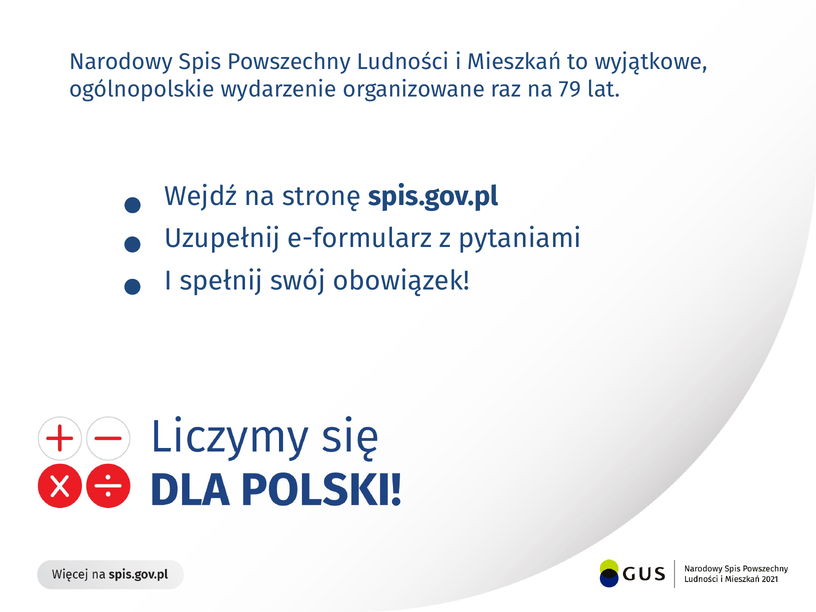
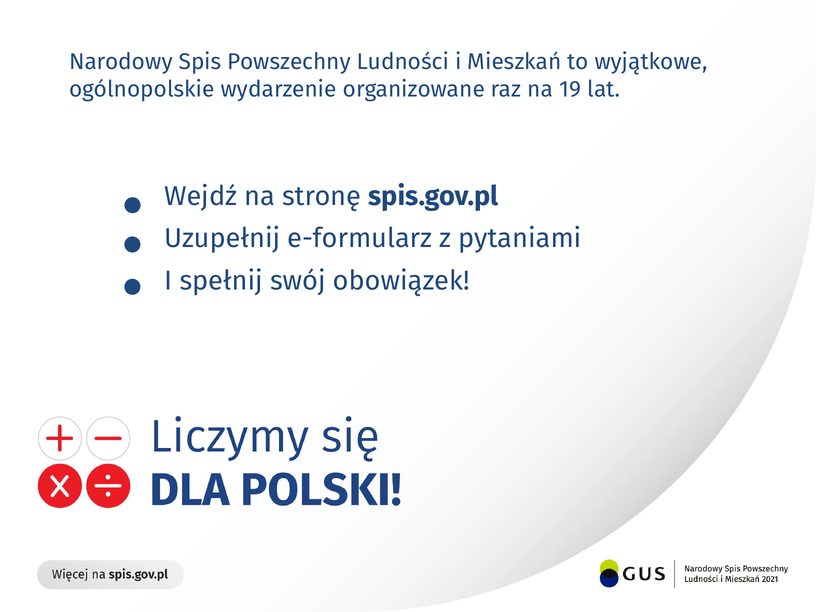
79: 79 -> 19
